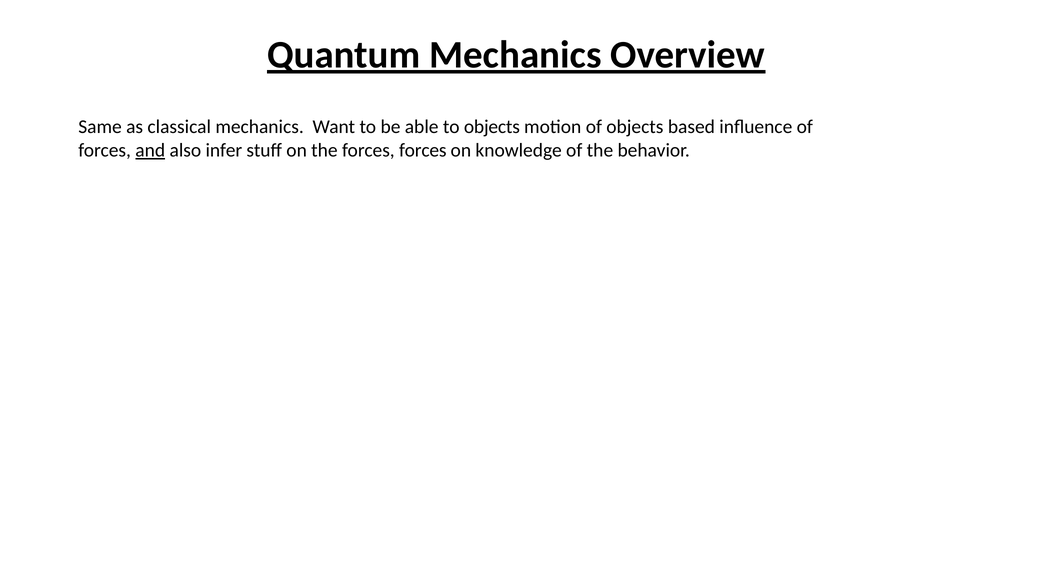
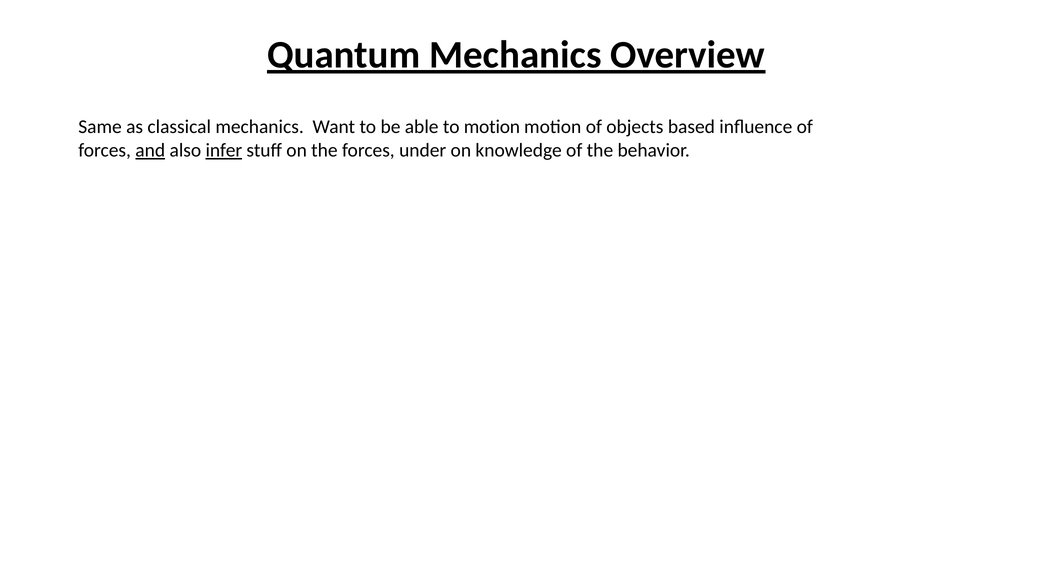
to objects: objects -> motion
infer underline: none -> present
forces forces: forces -> under
